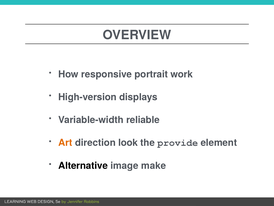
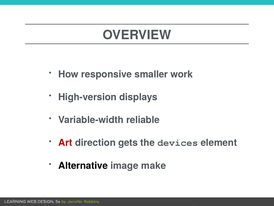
portrait: portrait -> smaller
Art colour: orange -> red
look: look -> gets
provide: provide -> devices
